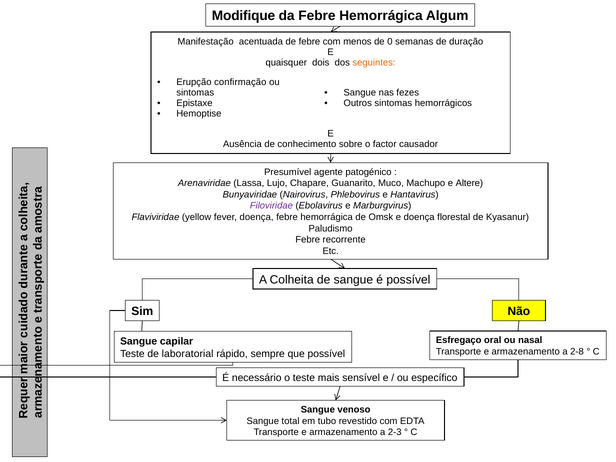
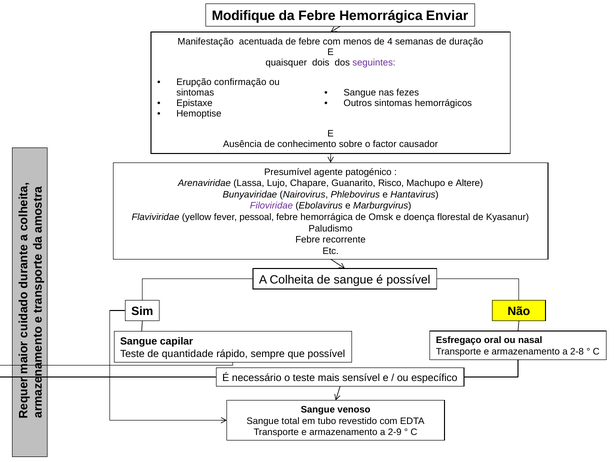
Algum: Algum -> Enviar
0: 0 -> 4
seguintes colour: orange -> purple
Muco: Muco -> Risco
fever doença: doença -> pessoal
laboratorial: laboratorial -> quantidade
2-3: 2-3 -> 2-9
